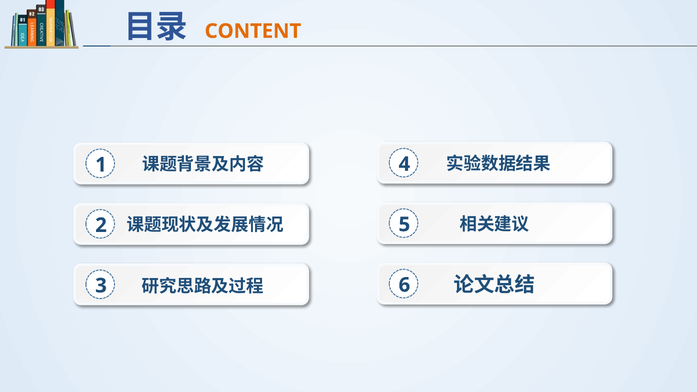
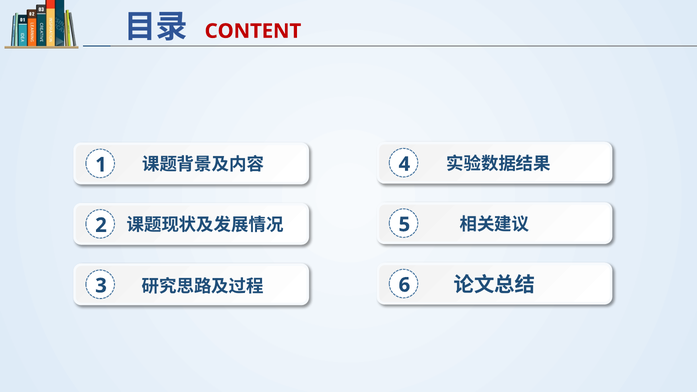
CONTENT colour: orange -> red
